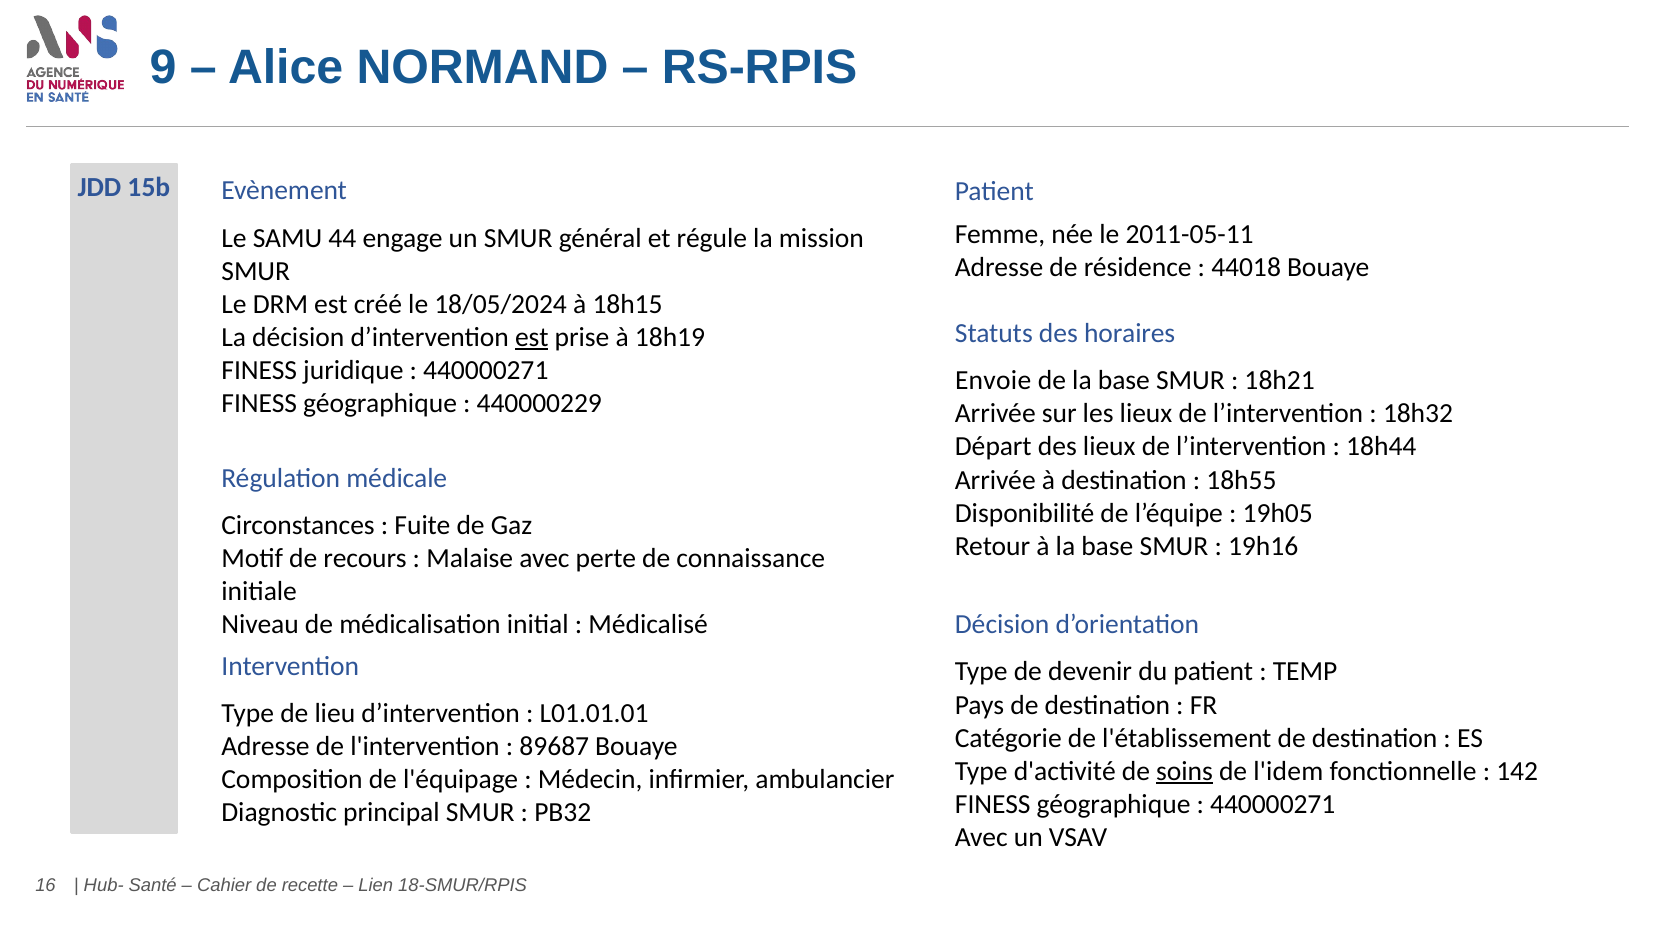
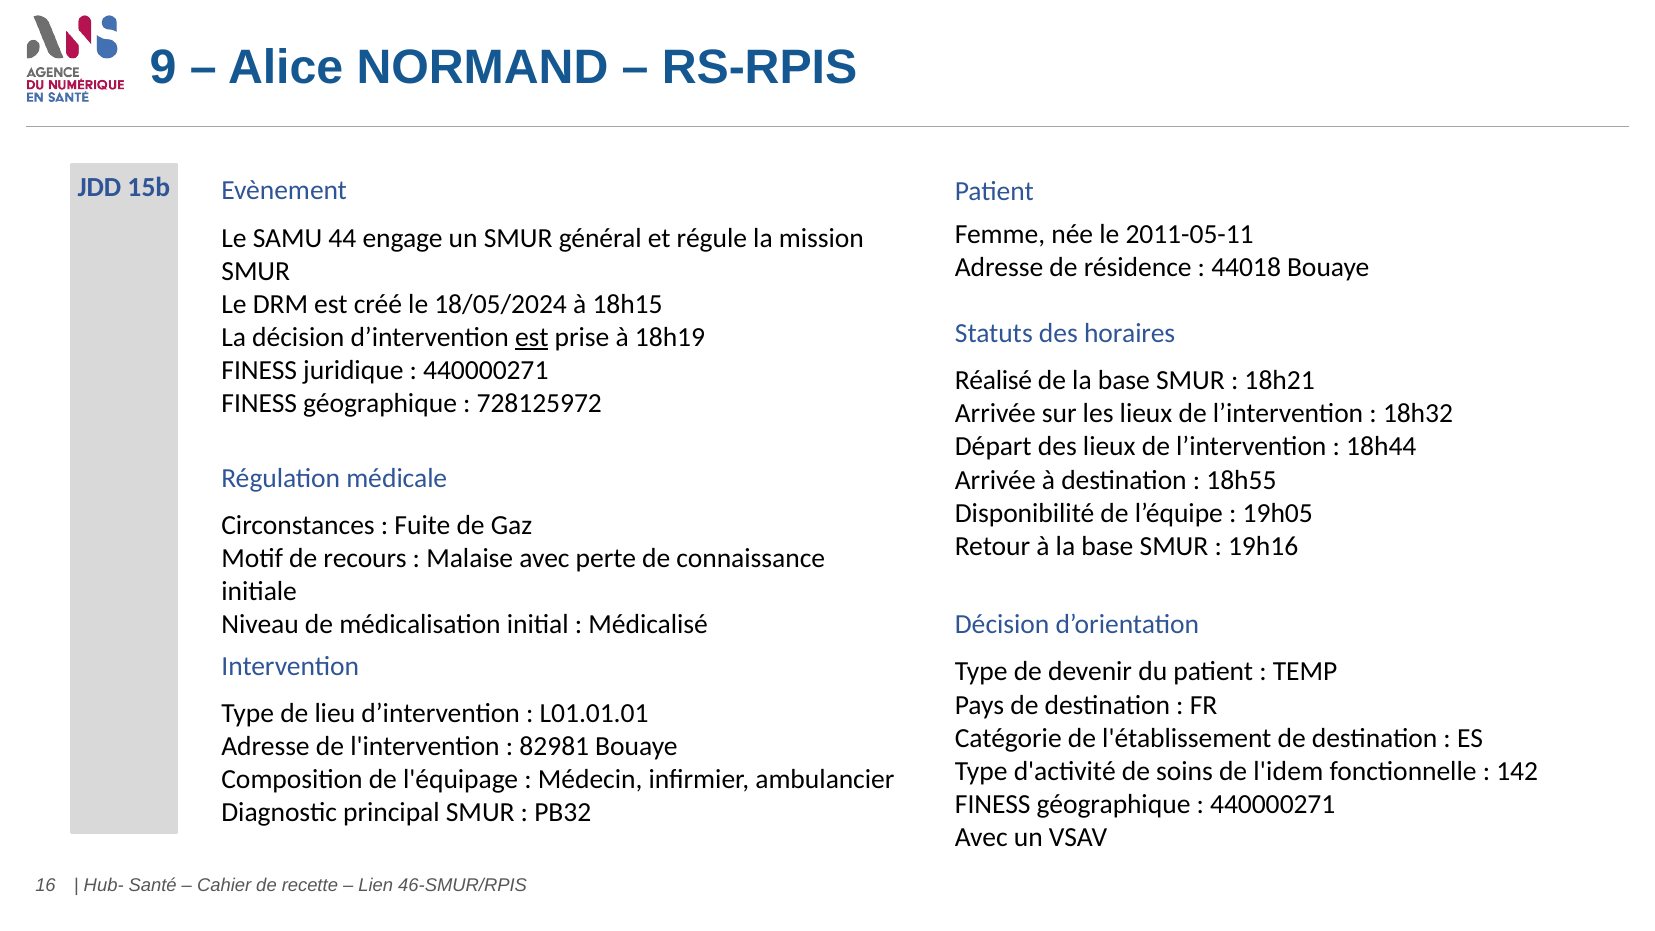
Envoie: Envoie -> Réalisé
440000229: 440000229 -> 728125972
89687: 89687 -> 82981
soins underline: present -> none
18-SMUR/RPIS: 18-SMUR/RPIS -> 46-SMUR/RPIS
